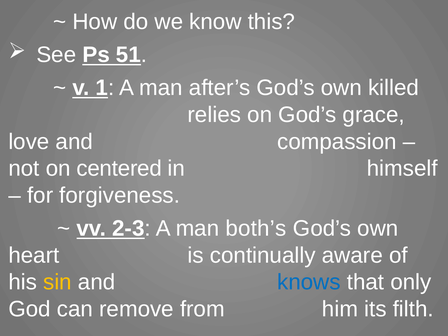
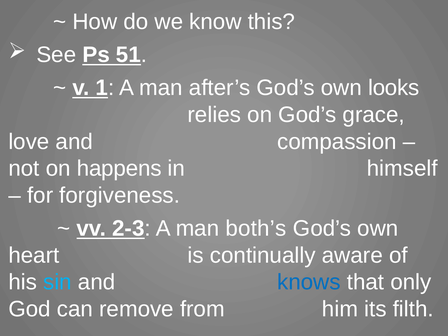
killed: killed -> looks
centered: centered -> happens
sin colour: yellow -> light blue
